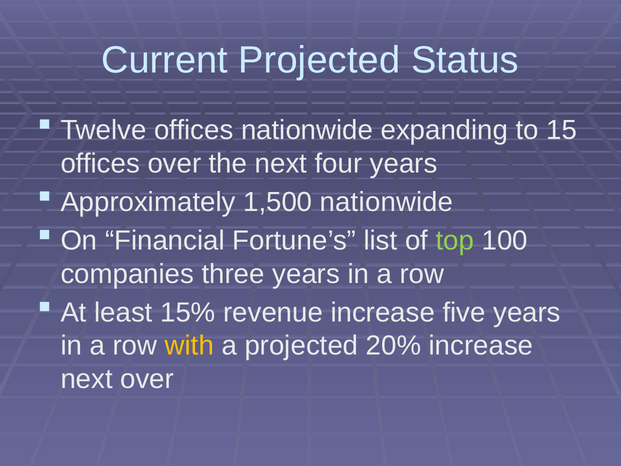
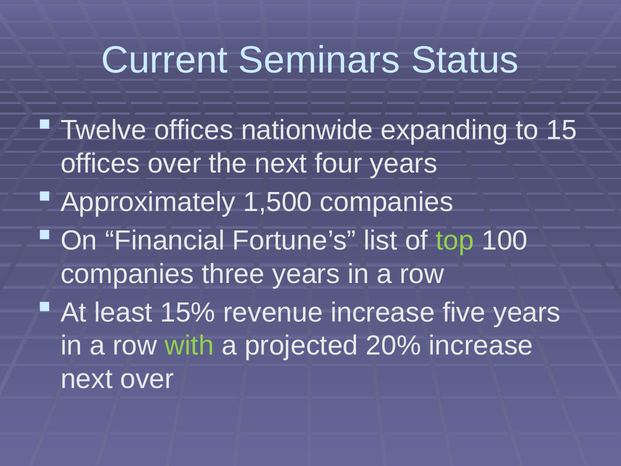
Current Projected: Projected -> Seminars
1,500 nationwide: nationwide -> companies
with colour: yellow -> light green
